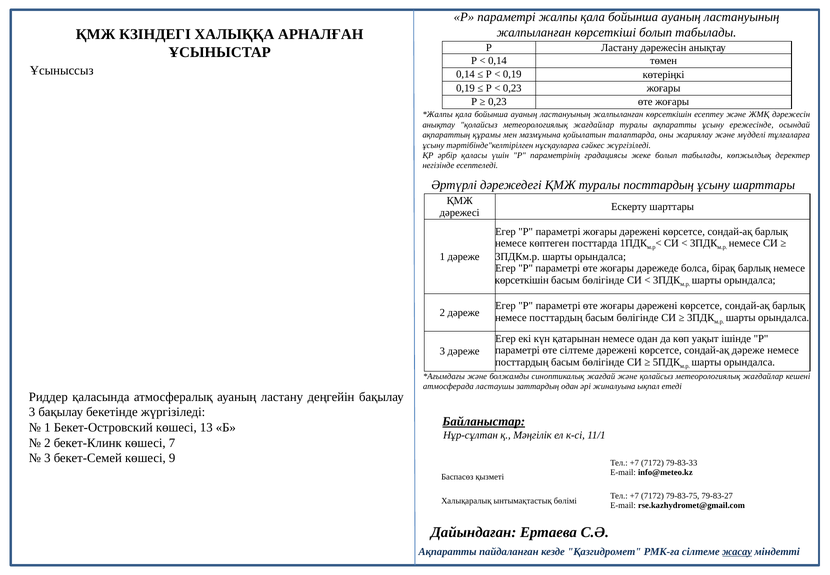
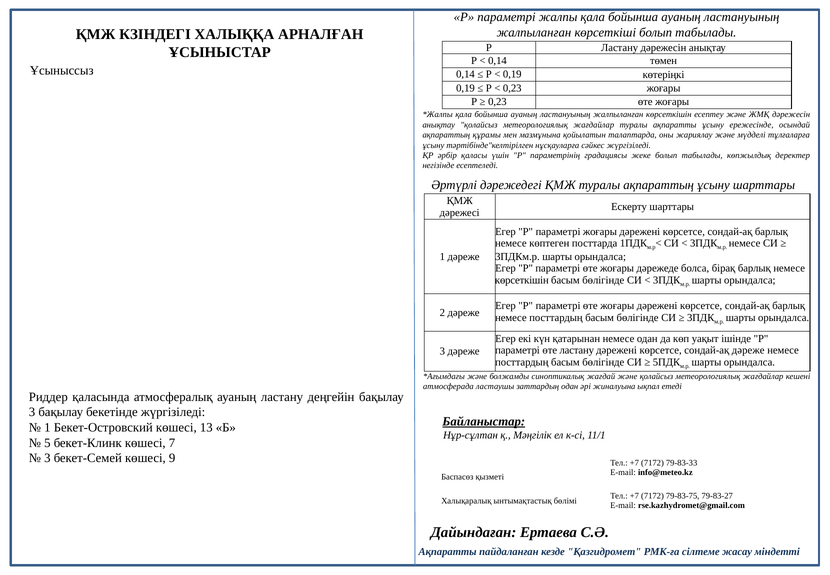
туралы посттардың: посттардың -> ақпараттың
өте сілтеме: сілтеме -> ластану
2 at (47, 443): 2 -> 5
жасау underline: present -> none
